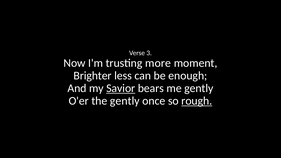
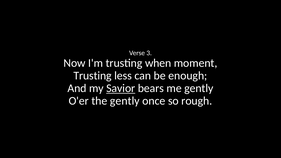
more: more -> when
Brighter at (93, 76): Brighter -> Trusting
rough underline: present -> none
